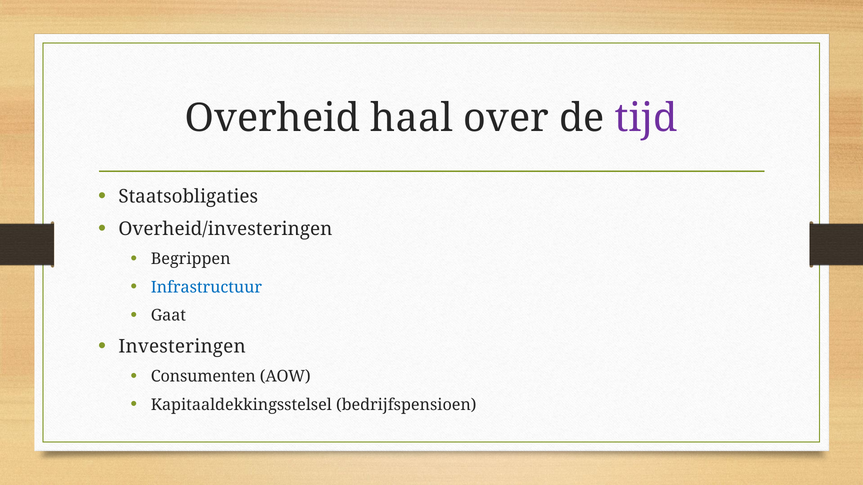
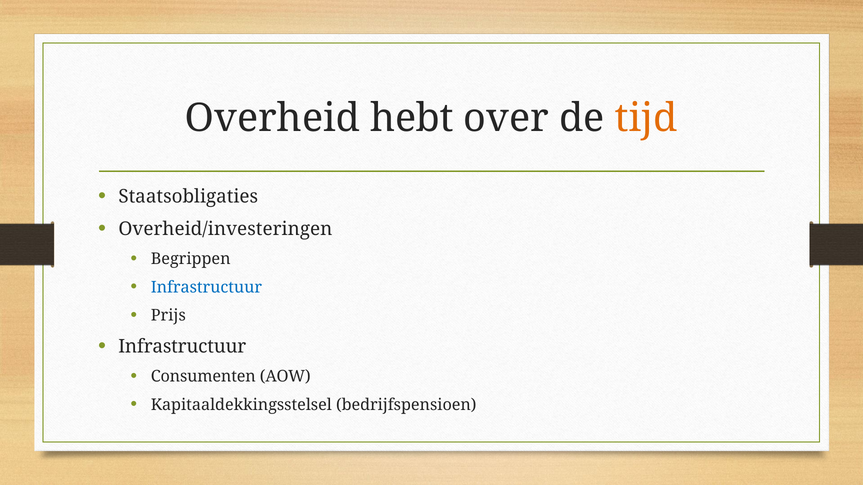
haal: haal -> hebt
tijd colour: purple -> orange
Gaat: Gaat -> Prijs
Investeringen at (182, 347): Investeringen -> Infrastructuur
